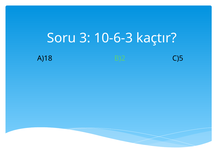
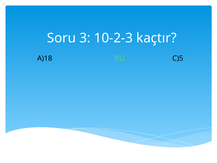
10-6-3: 10-6-3 -> 10-2-3
